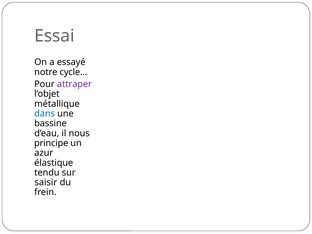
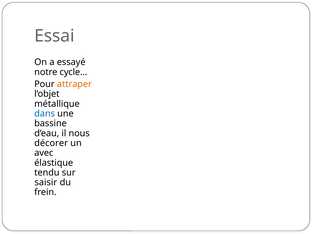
attraper colour: purple -> orange
principe: principe -> décorer
azur: azur -> avec
